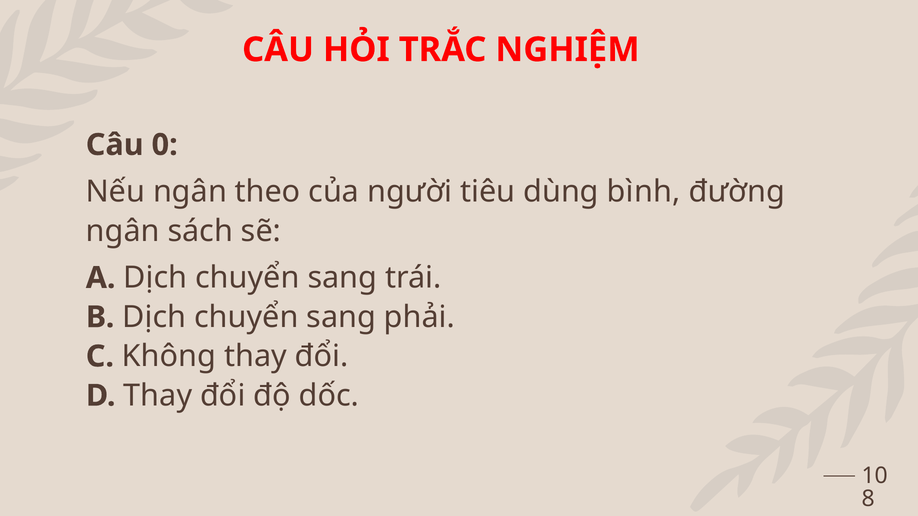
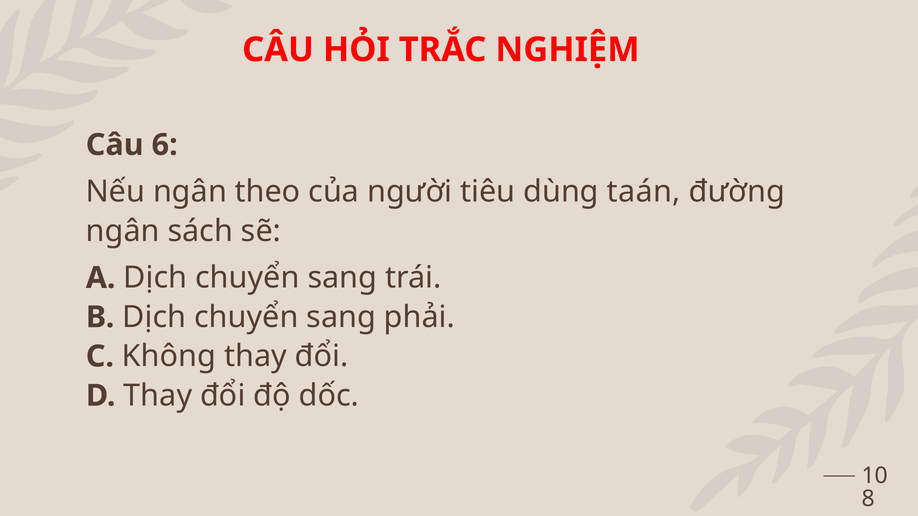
0: 0 -> 6
bình: bình -> taán
